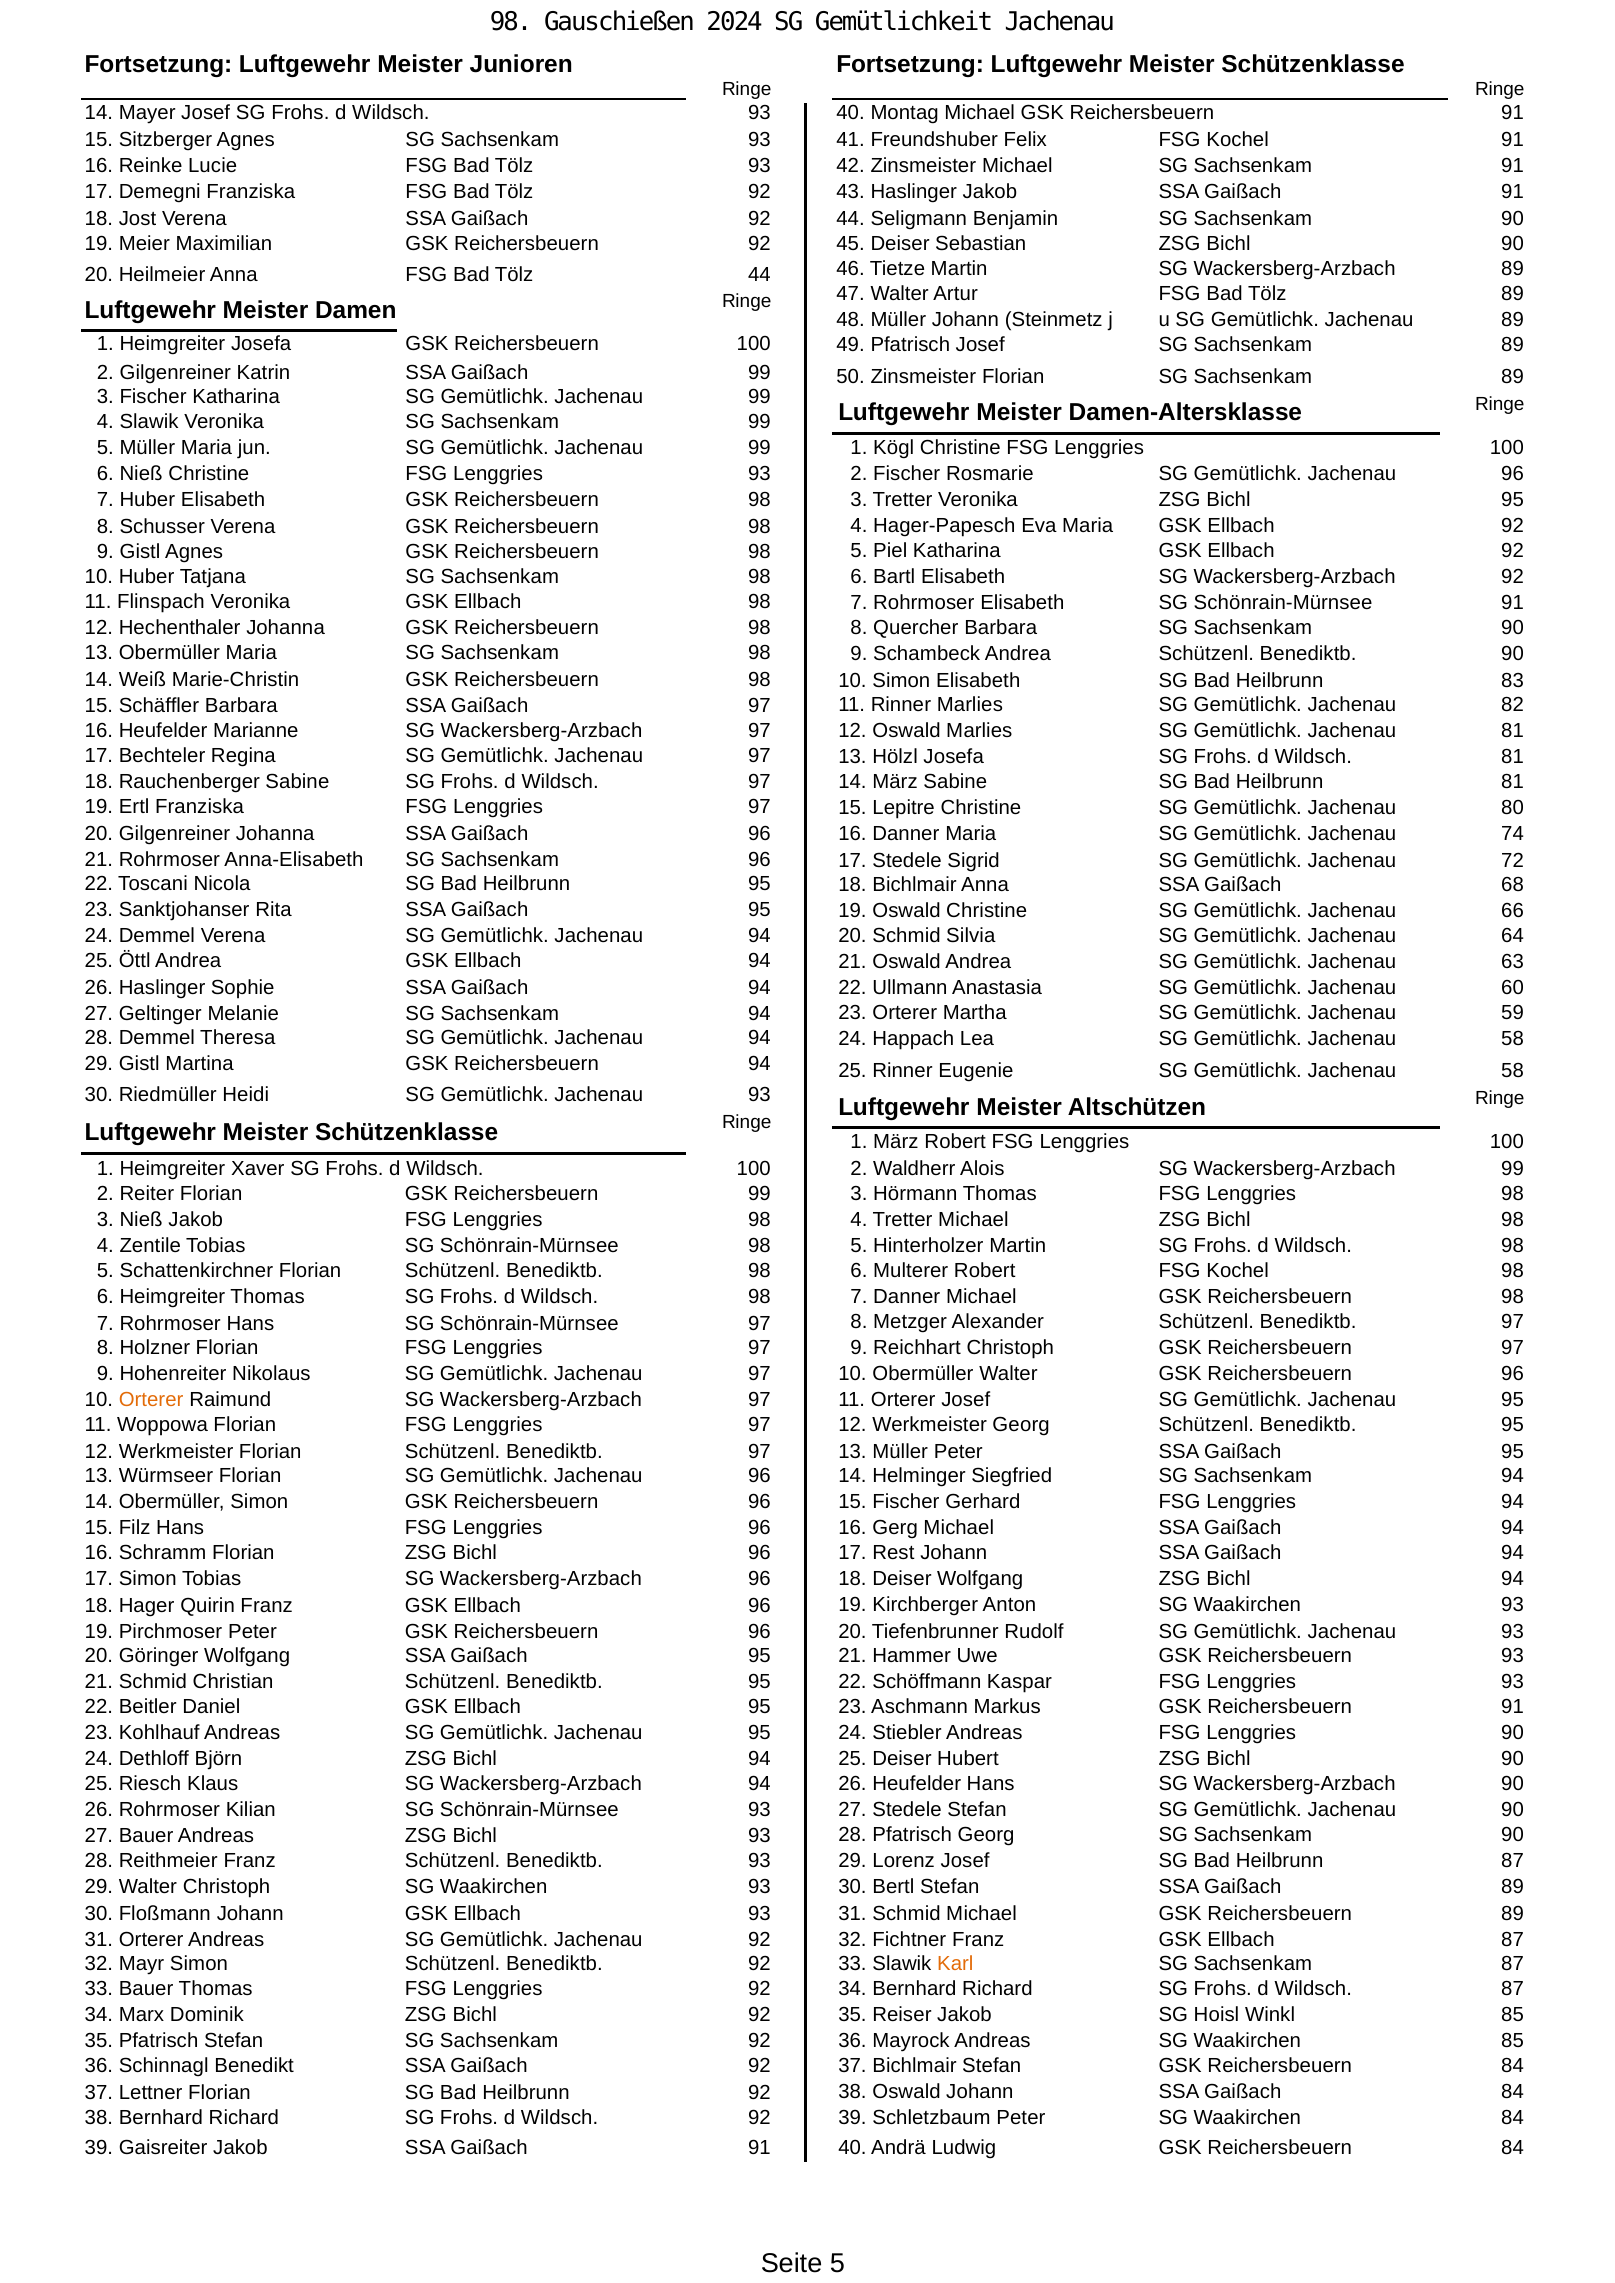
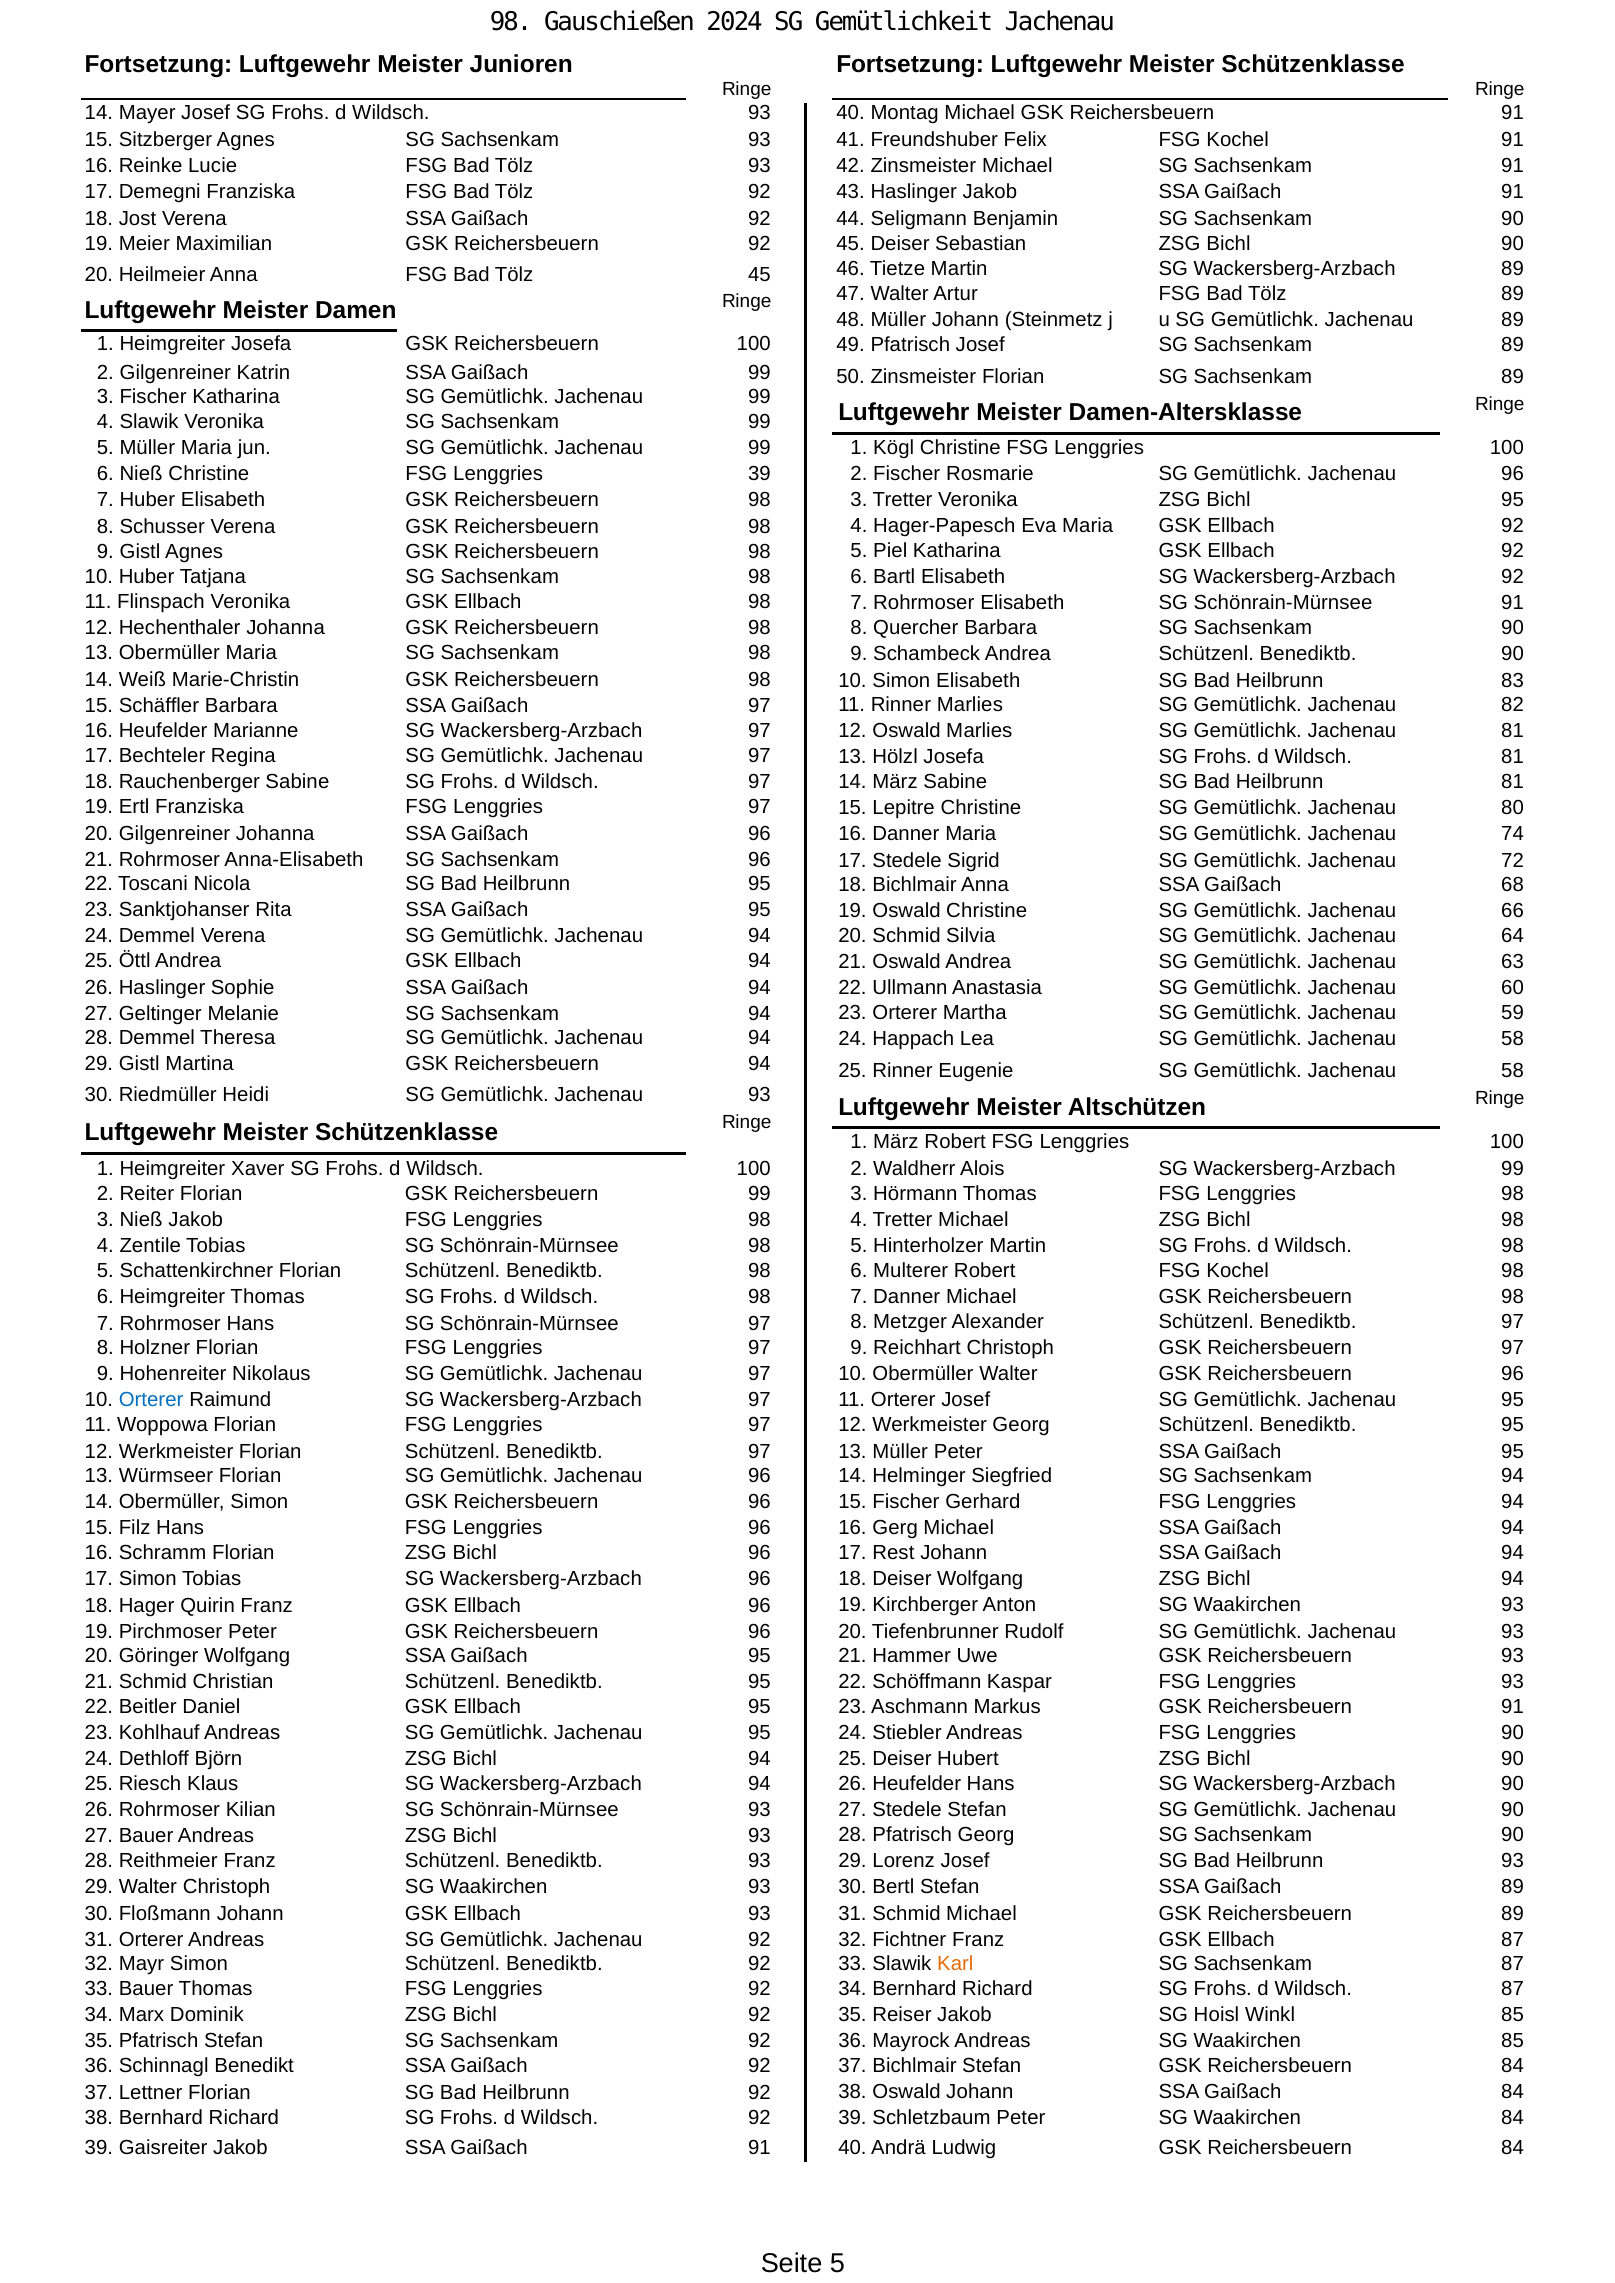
Tölz 44: 44 -> 45
Christine FSG Lenggries 93: 93 -> 39
Orterer at (151, 1399) colour: orange -> blue
Heilbrunn 87: 87 -> 93
